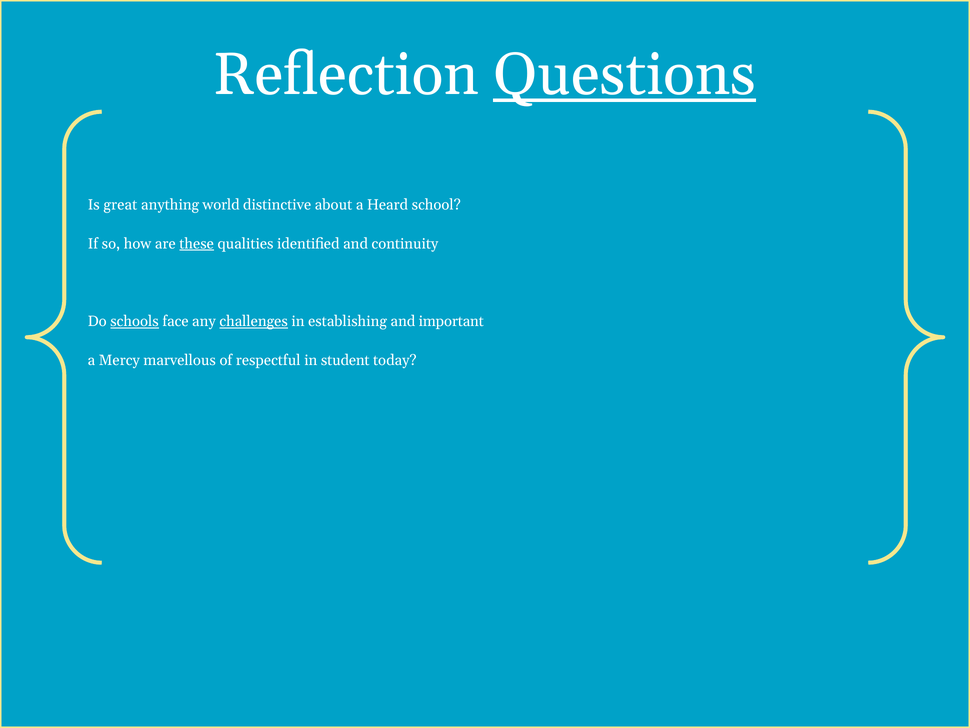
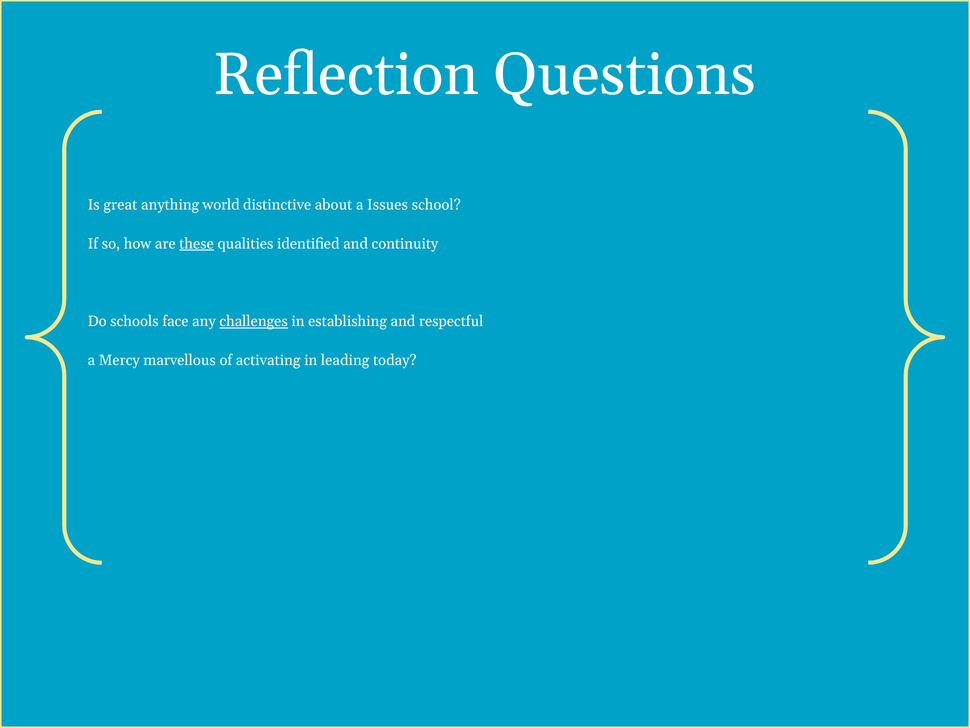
Questions underline: present -> none
Heard: Heard -> Issues
schools underline: present -> none
important: important -> respectful
respectful: respectful -> activating
student: student -> leading
